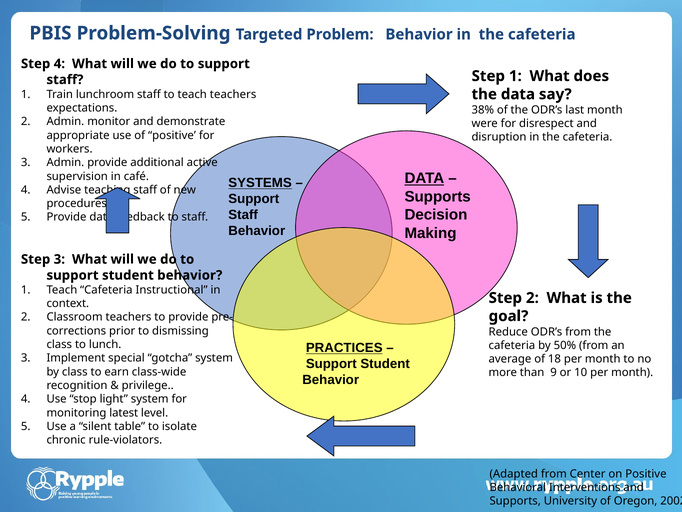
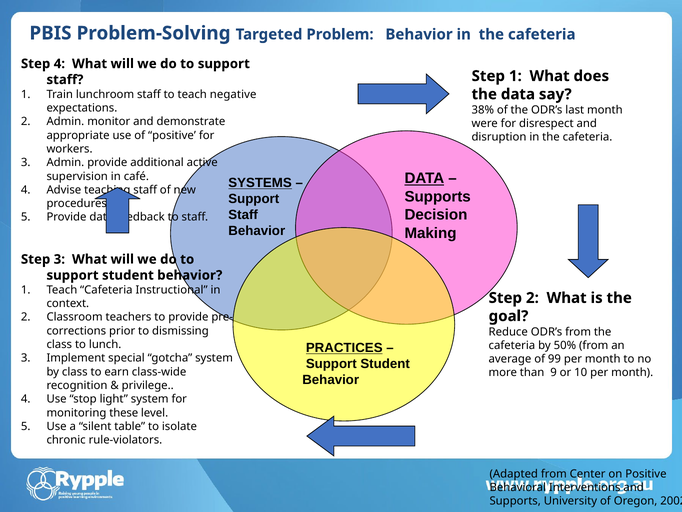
teach teachers: teachers -> negative
18: 18 -> 99
latest: latest -> these
